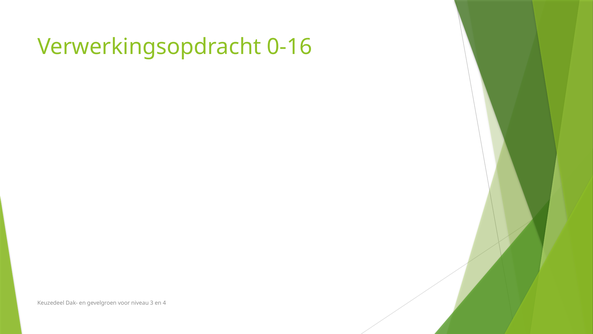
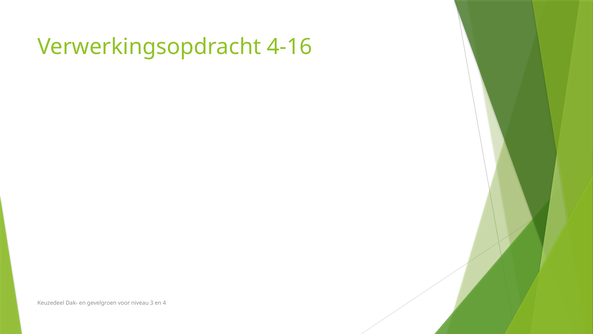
0-16: 0-16 -> 4-16
